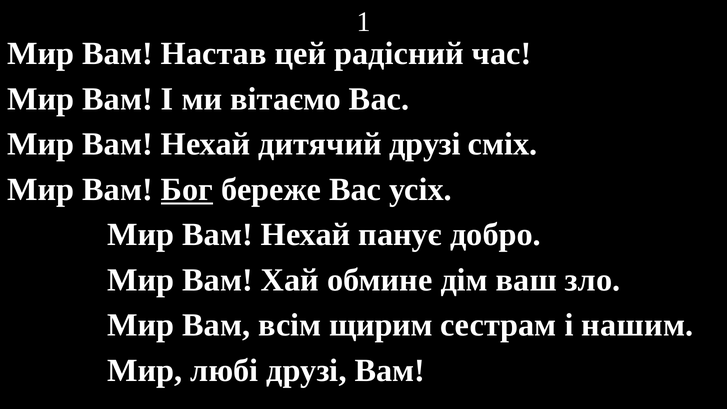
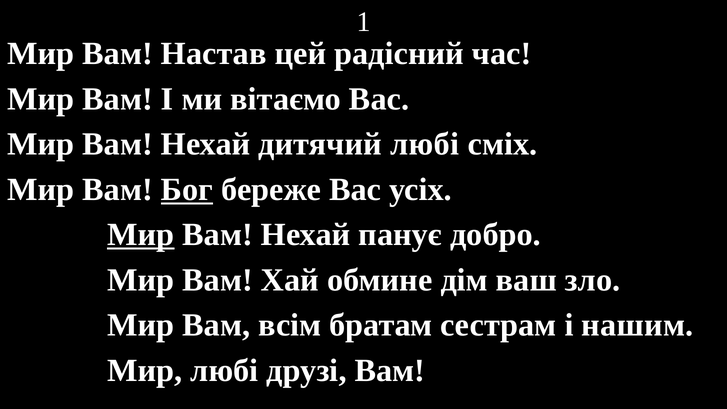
дитячий друзі: друзі -> любі
Мир at (141, 235) underline: none -> present
щирим: щирим -> братам
